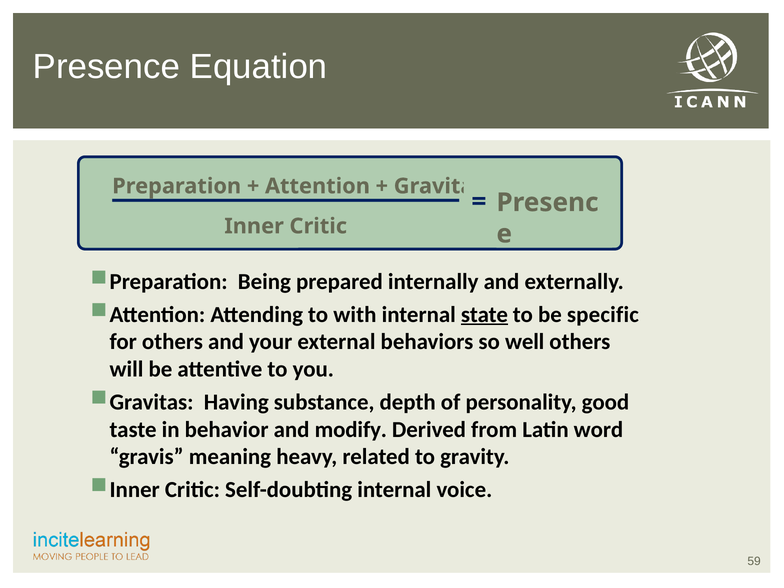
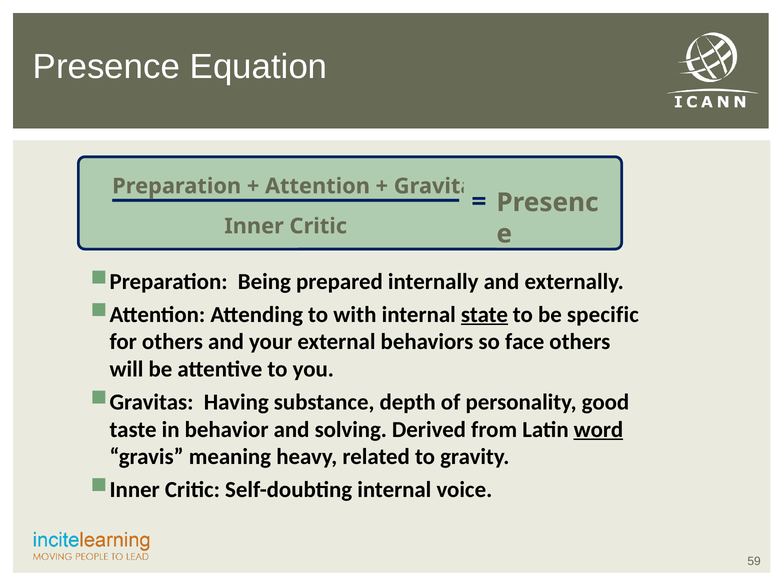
well: well -> face
modify: modify -> solving
word underline: none -> present
